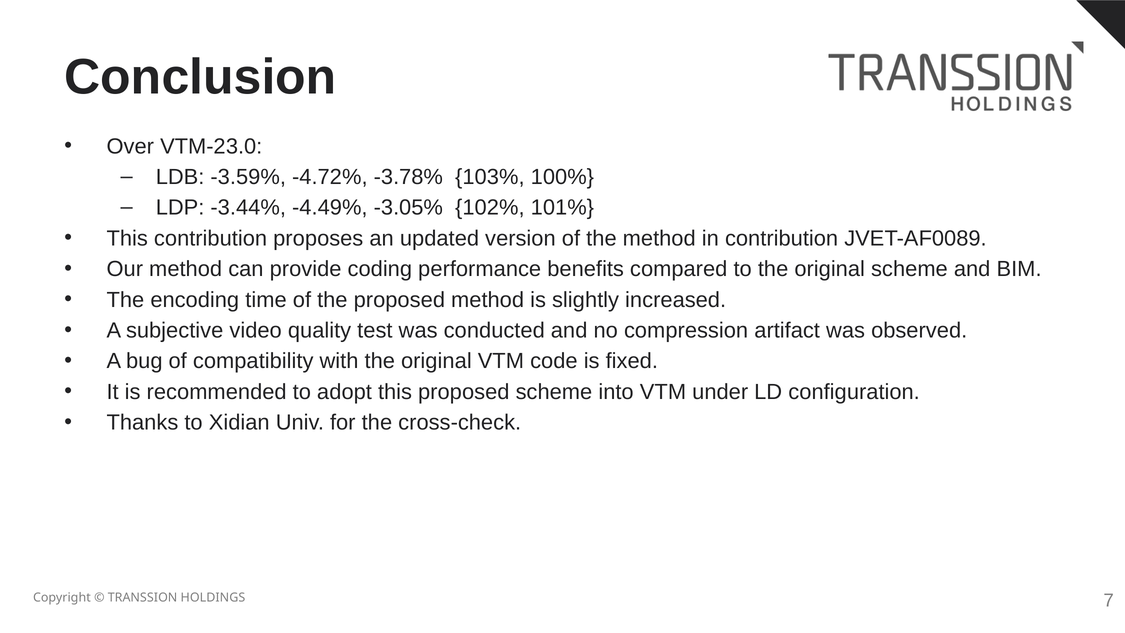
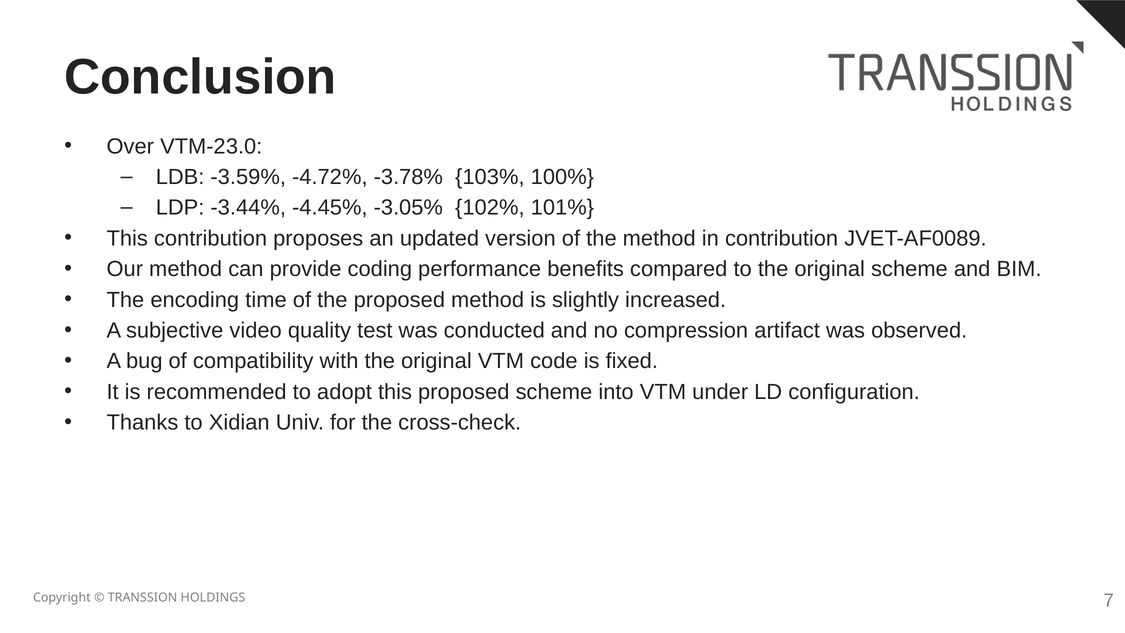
-4.49%: -4.49% -> -4.45%
